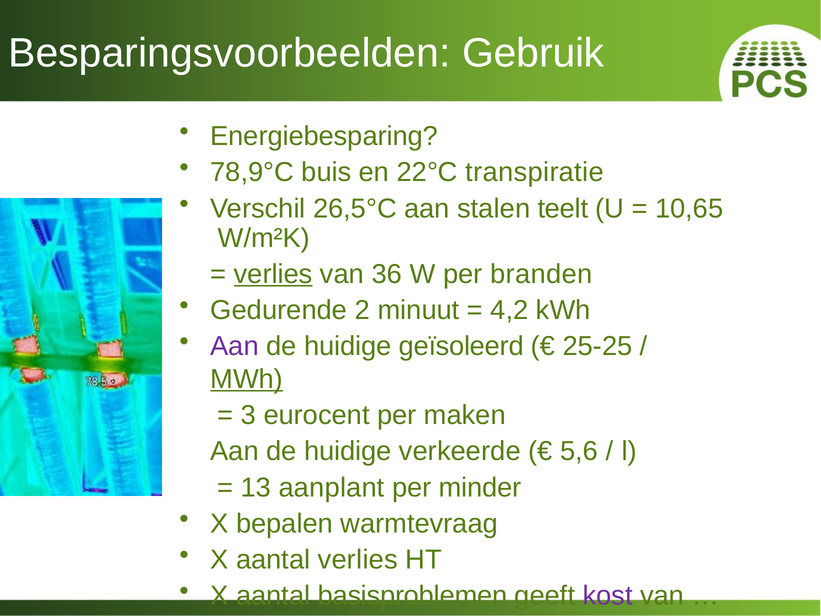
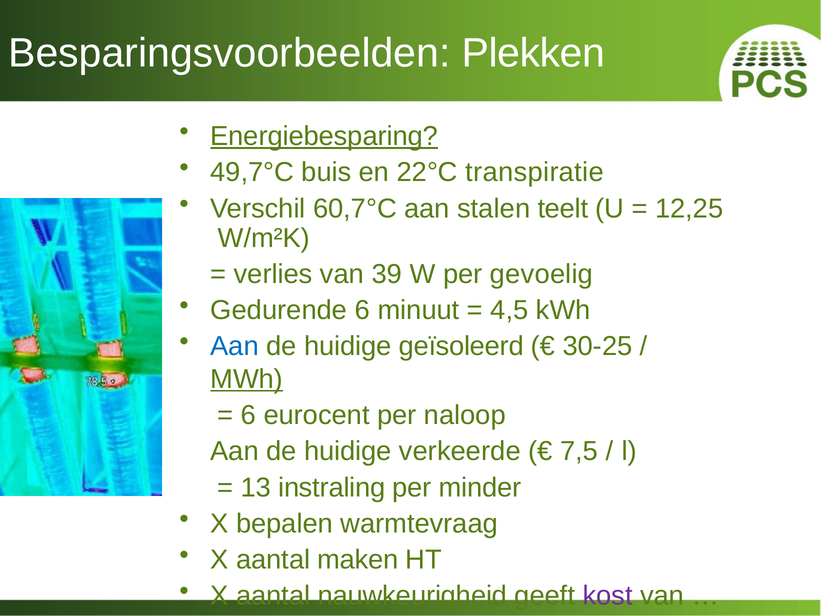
Gebruik: Gebruik -> Plekken
Energiebesparing underline: none -> present
78,9°C: 78,9°C -> 49,7°C
26,5°C: 26,5°C -> 60,7°C
10,65: 10,65 -> 12,25
verlies at (273, 274) underline: present -> none
36: 36 -> 39
branden: branden -> gevoelig
Gedurende 2: 2 -> 6
4,2: 4,2 -> 4,5
Aan at (235, 346) colour: purple -> blue
25-25: 25-25 -> 30-25
3 at (248, 415): 3 -> 6
maken: maken -> naloop
5,6: 5,6 -> 7,5
aanplant: aanplant -> instraling
aantal verlies: verlies -> maken
basisproblemen: basisproblemen -> nauwkeurigheid
